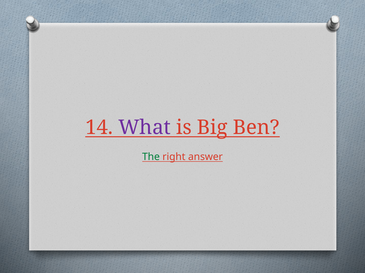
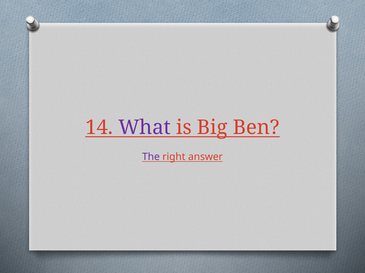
The colour: green -> purple
